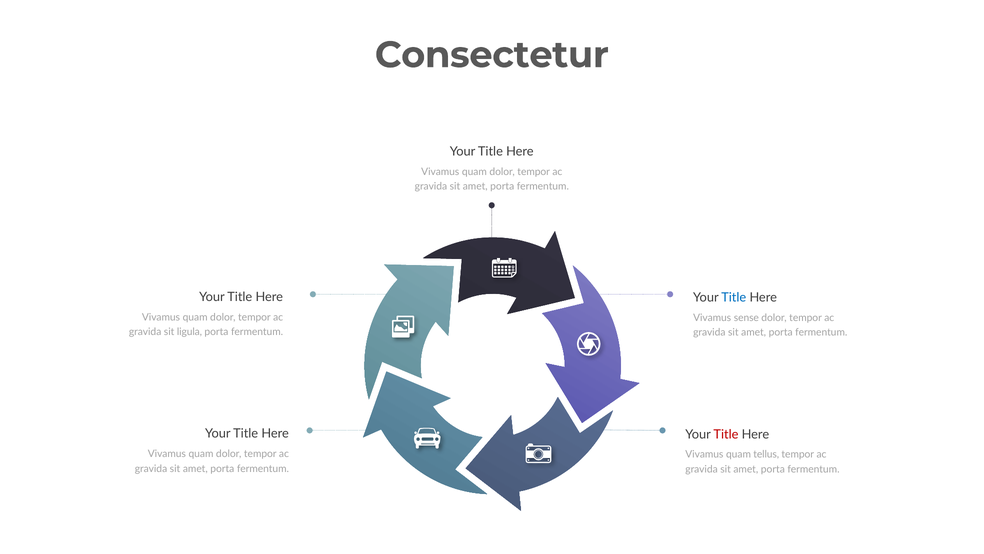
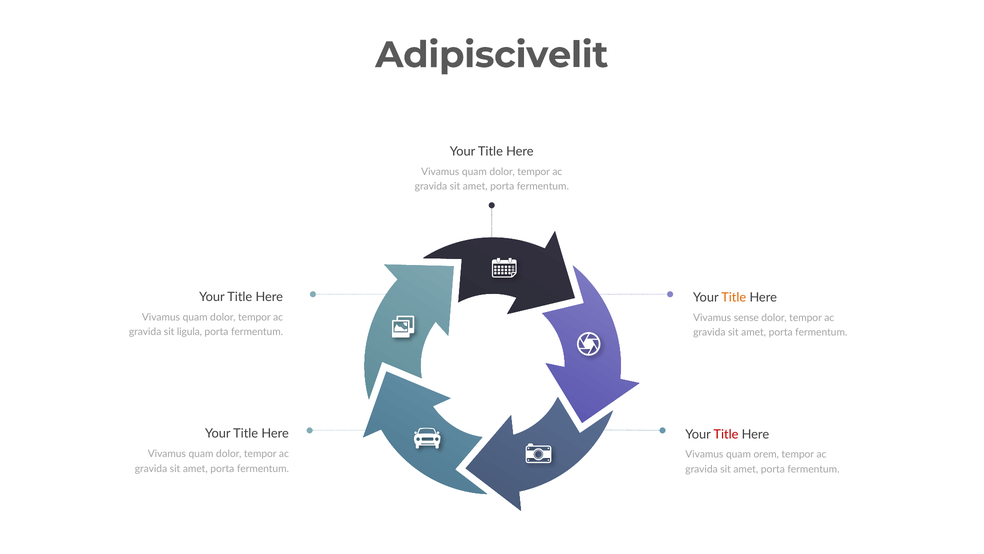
Consectetur: Consectetur -> Adipiscivelit
Title at (734, 297) colour: blue -> orange
tellus: tellus -> orem
